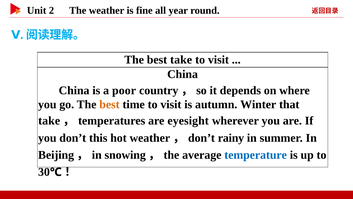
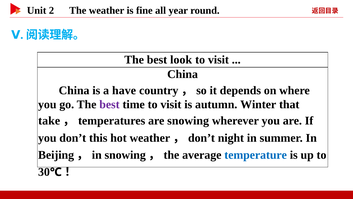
best take: take -> look
poor: poor -> have
best at (109, 104) colour: orange -> purple
are eyesight: eyesight -> snowing
rainy: rainy -> night
